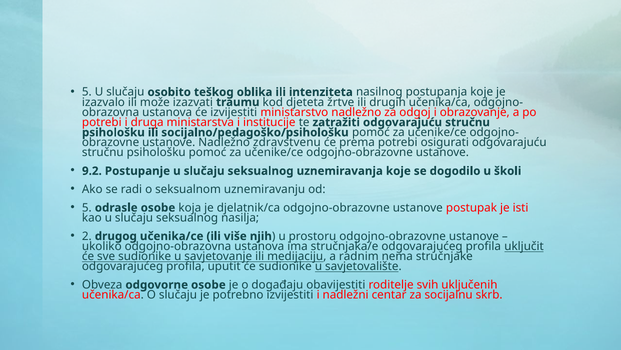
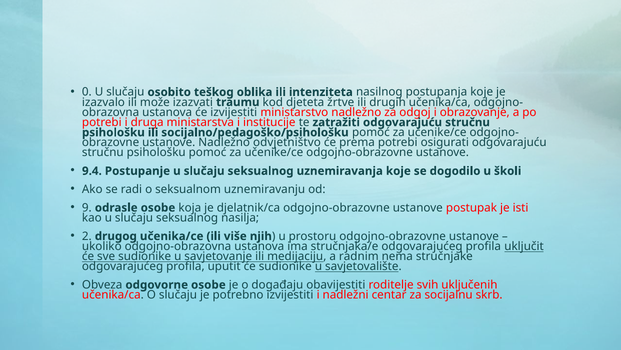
5 at (87, 92): 5 -> 0
zdravstvenu: zdravstvenu -> odvjetništvo
9.2: 9.2 -> 9.4
5 at (87, 207): 5 -> 9
